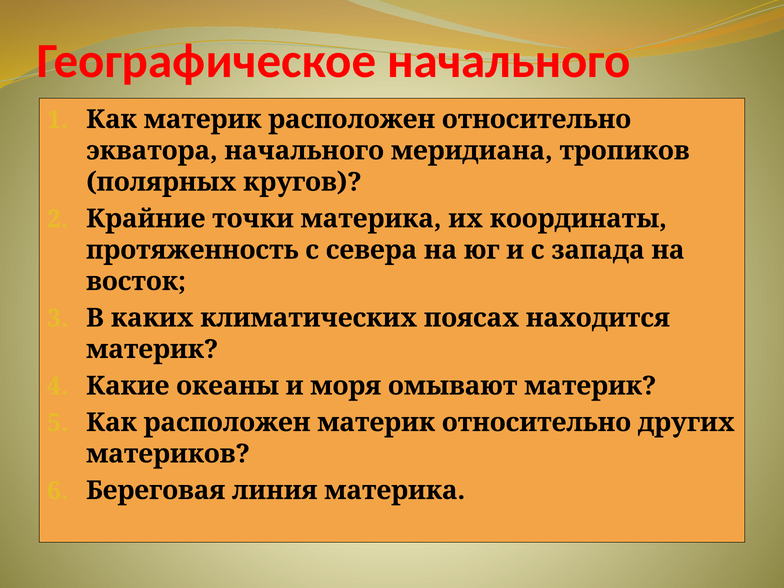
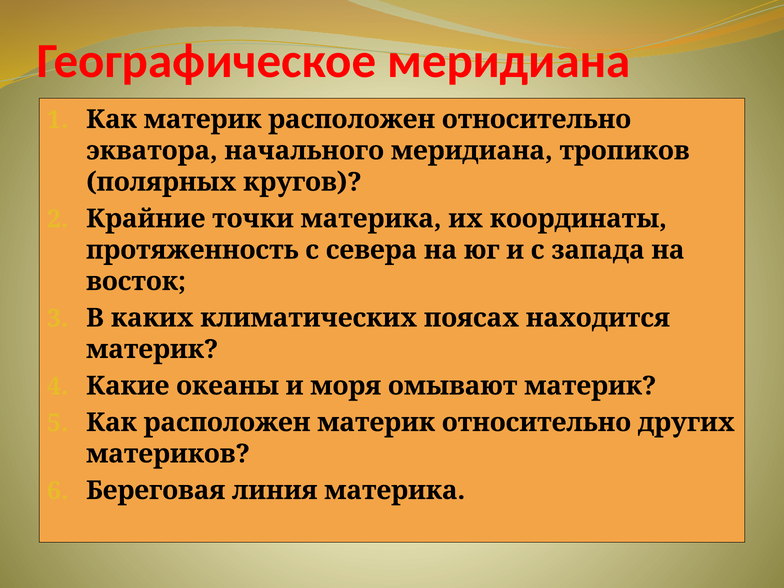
Географическое начального: начального -> меридиана
